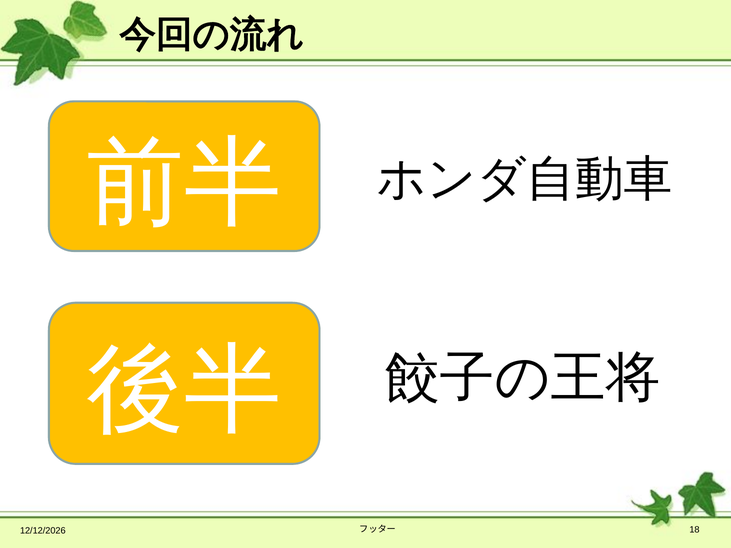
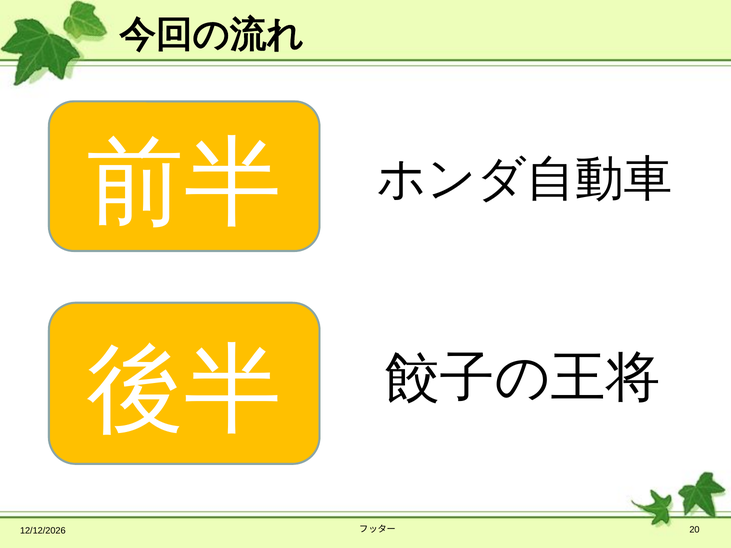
18: 18 -> 20
